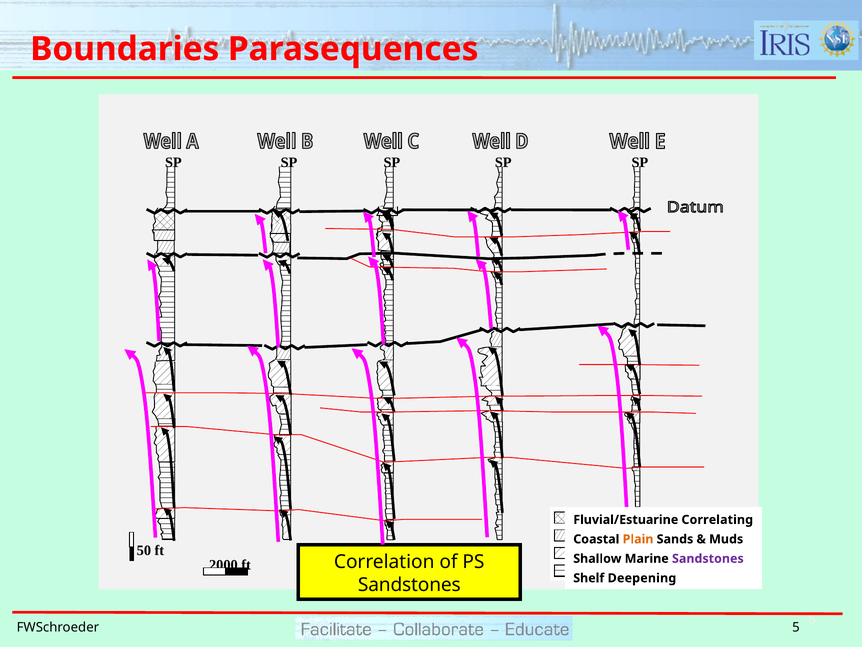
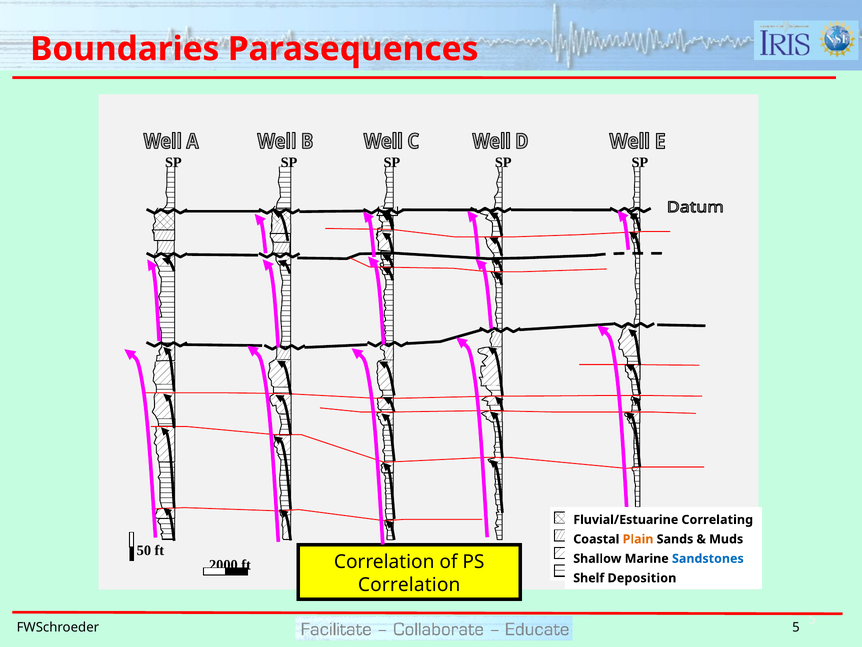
Sandstones at (708, 558) colour: purple -> blue
Deepening: Deepening -> Deposition
Sandstones at (409, 584): Sandstones -> Correlation
